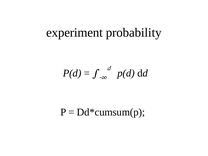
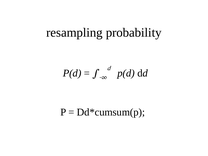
experiment: experiment -> resampling
